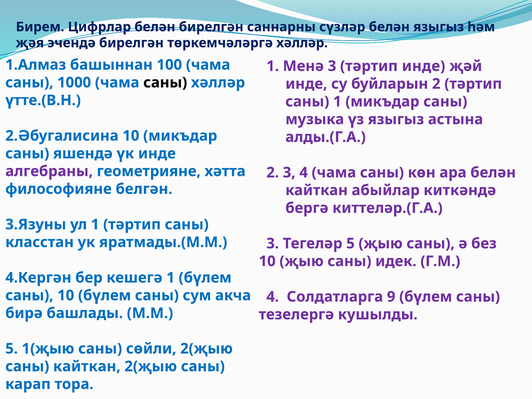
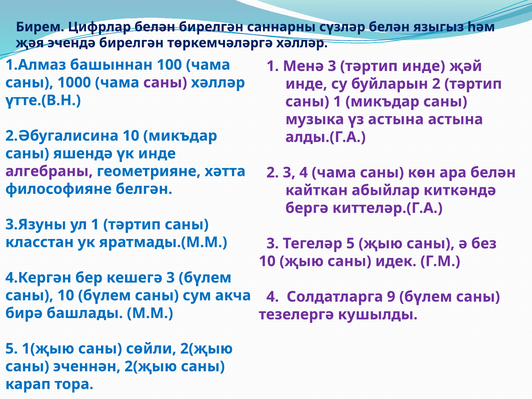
саны at (165, 83) colour: black -> purple
үз языгыз: языгыз -> астына
кешегә 1: 1 -> 3
саны кайткан: кайткан -> эченнән
